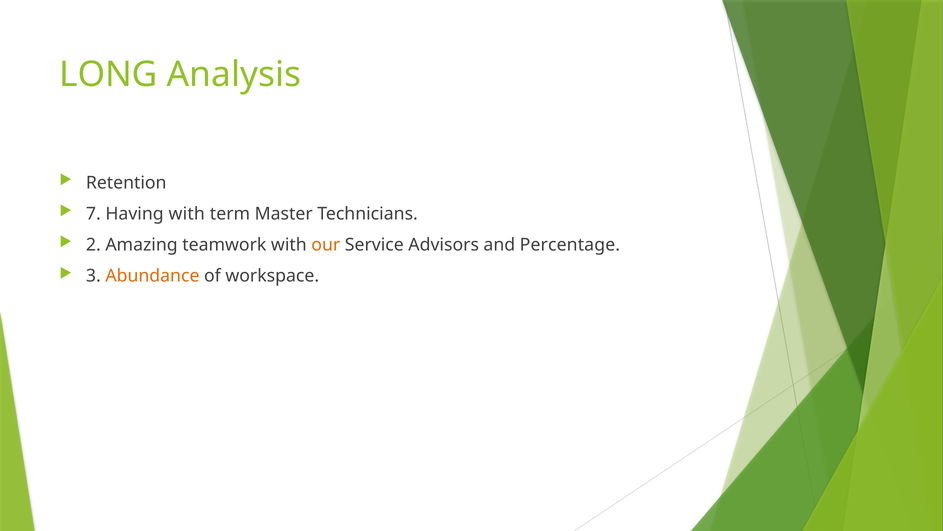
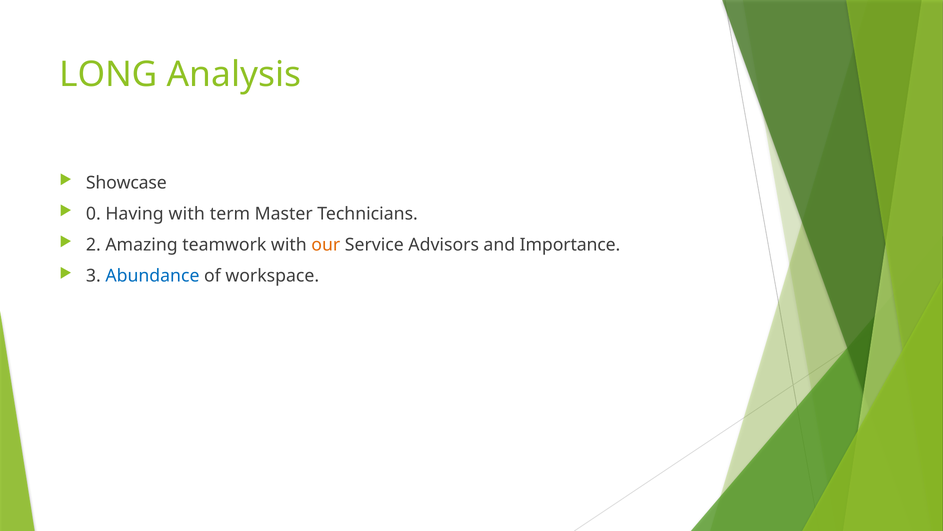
Retention: Retention -> Showcase
7: 7 -> 0
Percentage: Percentage -> Importance
Abundance colour: orange -> blue
